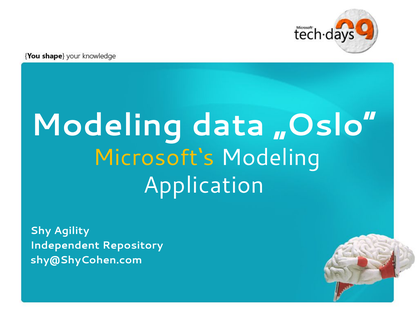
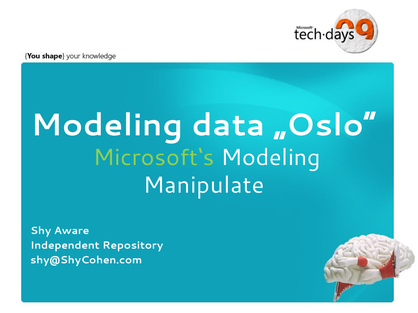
Microsoft‘s colour: yellow -> light green
Application: Application -> Manipulate
Agility: Agility -> Aware
